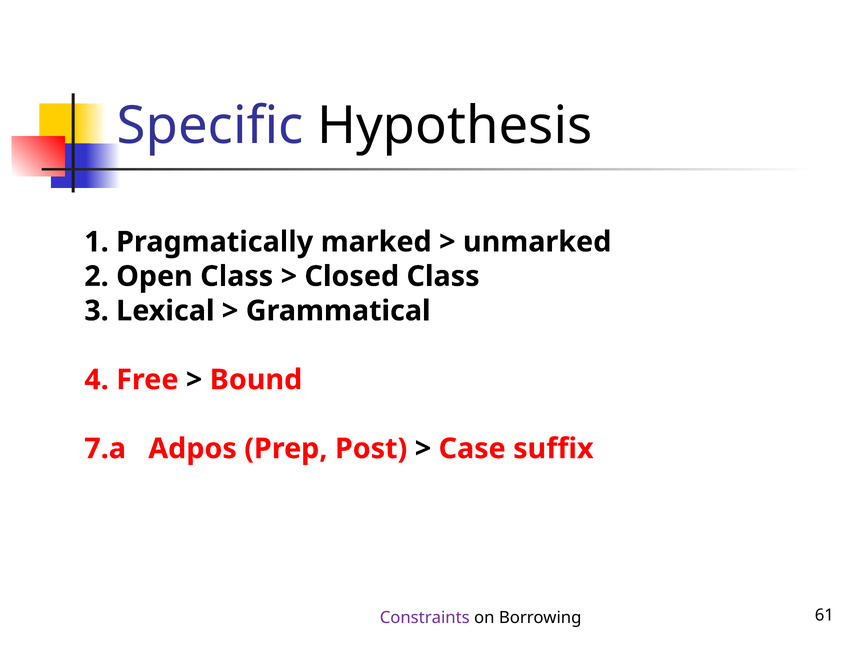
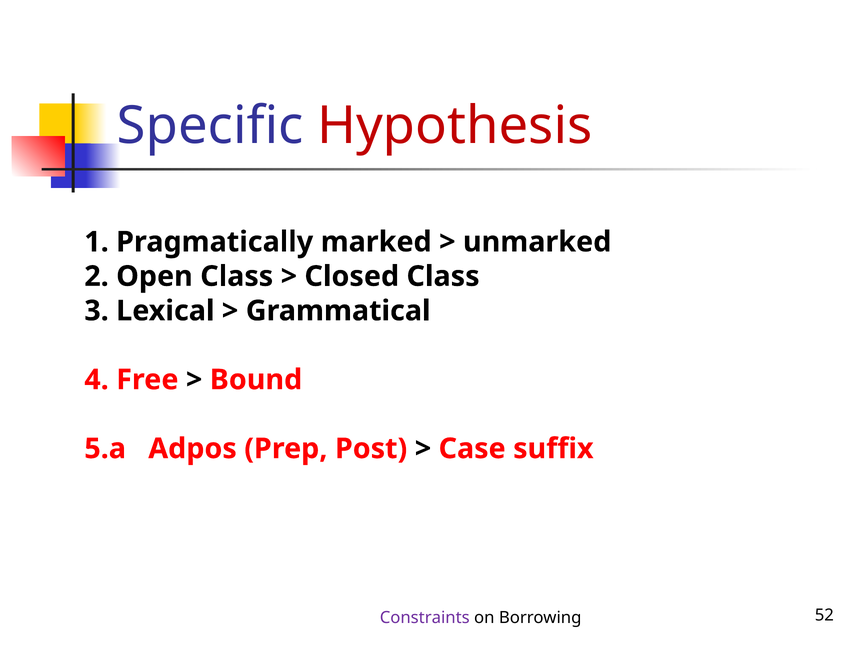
Hypothesis colour: black -> red
7.a: 7.a -> 5.a
61: 61 -> 52
